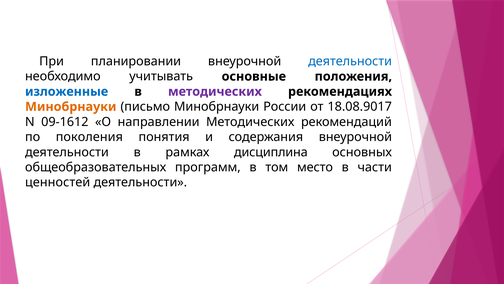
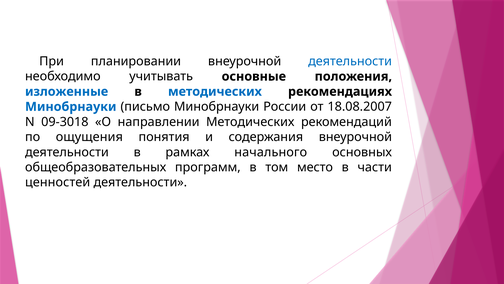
методических at (215, 91) colour: purple -> blue
Минобрнауки at (71, 107) colour: orange -> blue
18.08.9017: 18.08.9017 -> 18.08.2007
09-1612: 09-1612 -> 09-3018
поколения: поколения -> ощущения
дисциплина: дисциплина -> начального
